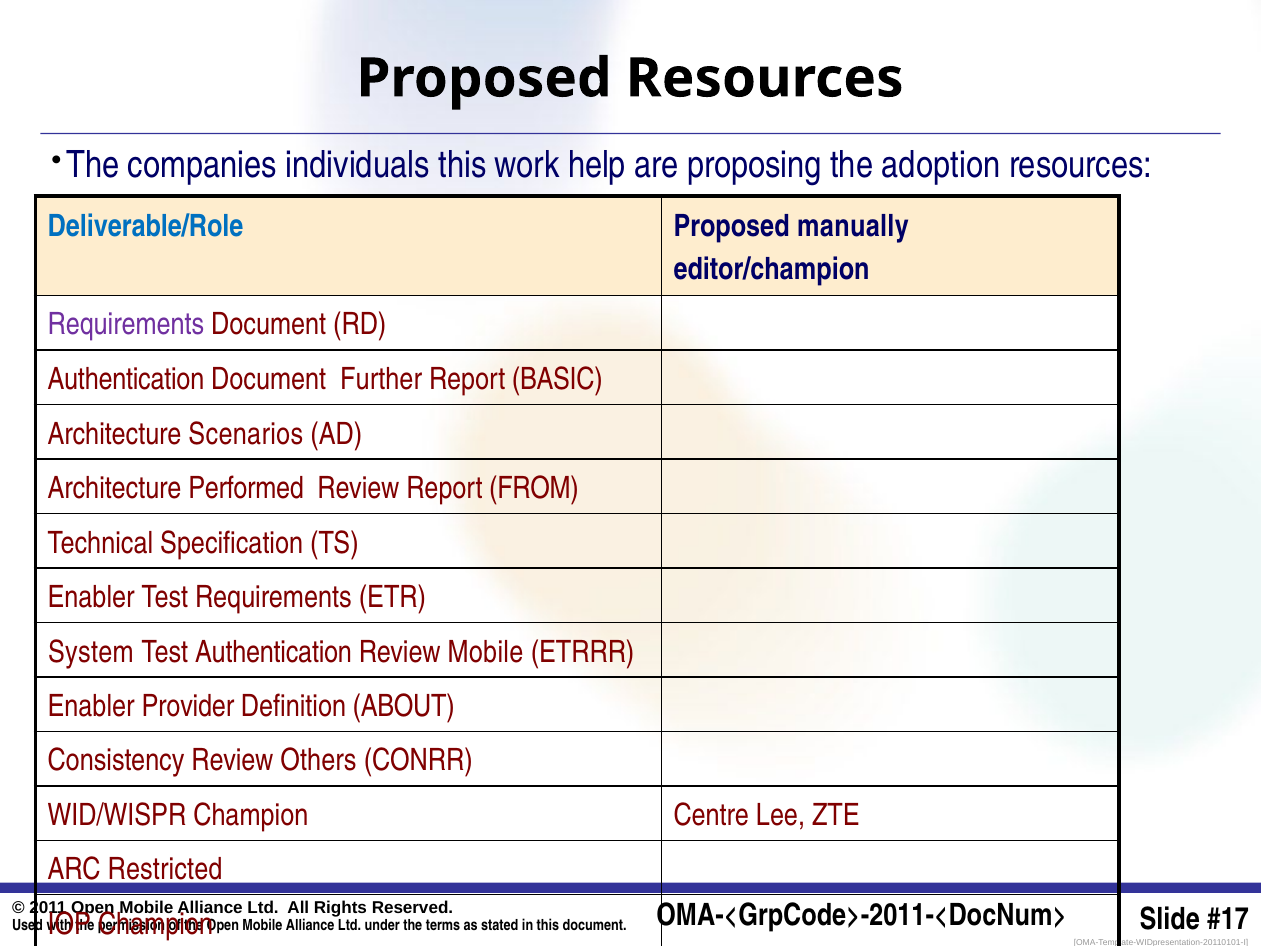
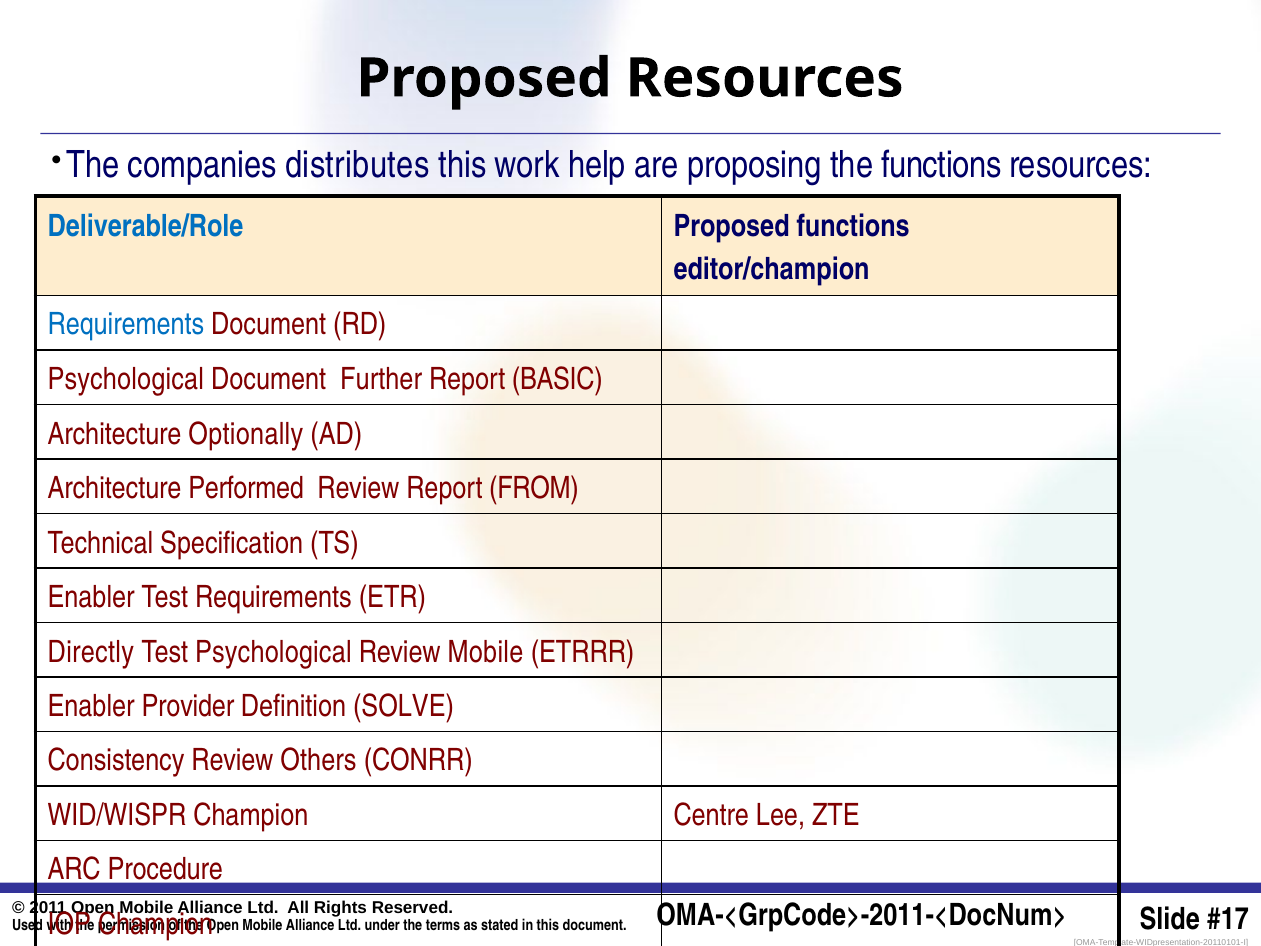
individuals: individuals -> distributes
the adoption: adoption -> functions
Proposed manually: manually -> functions
Requirements at (126, 325) colour: purple -> blue
Authentication at (126, 379): Authentication -> Psychological
Scenarios: Scenarios -> Optionally
System: System -> Directly
Test Authentication: Authentication -> Psychological
ABOUT: ABOUT -> SOLVE
Restricted: Restricted -> Procedure
